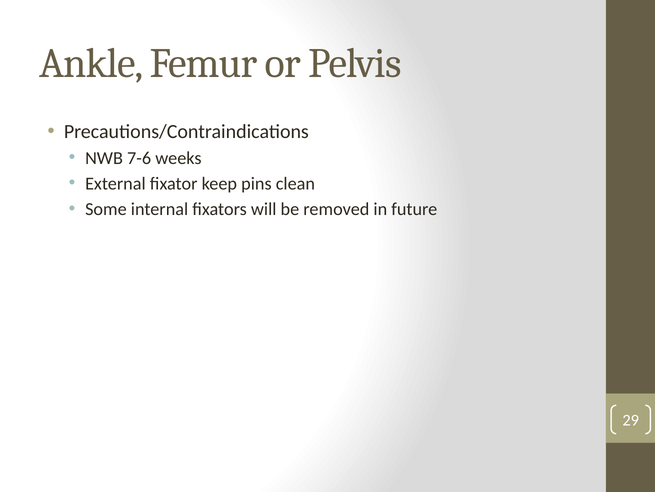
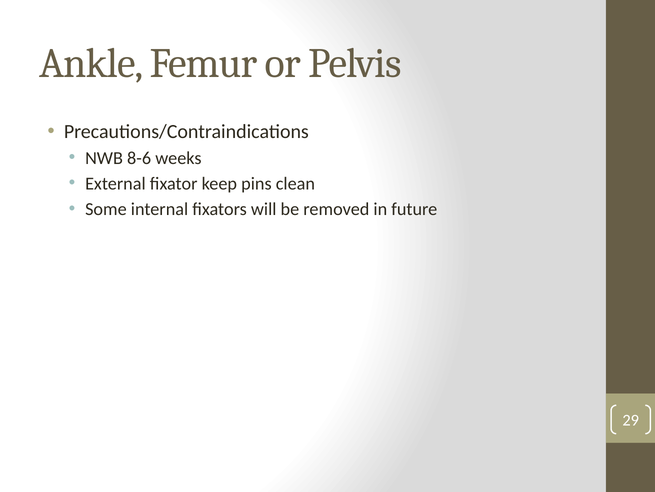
7-6: 7-6 -> 8-6
